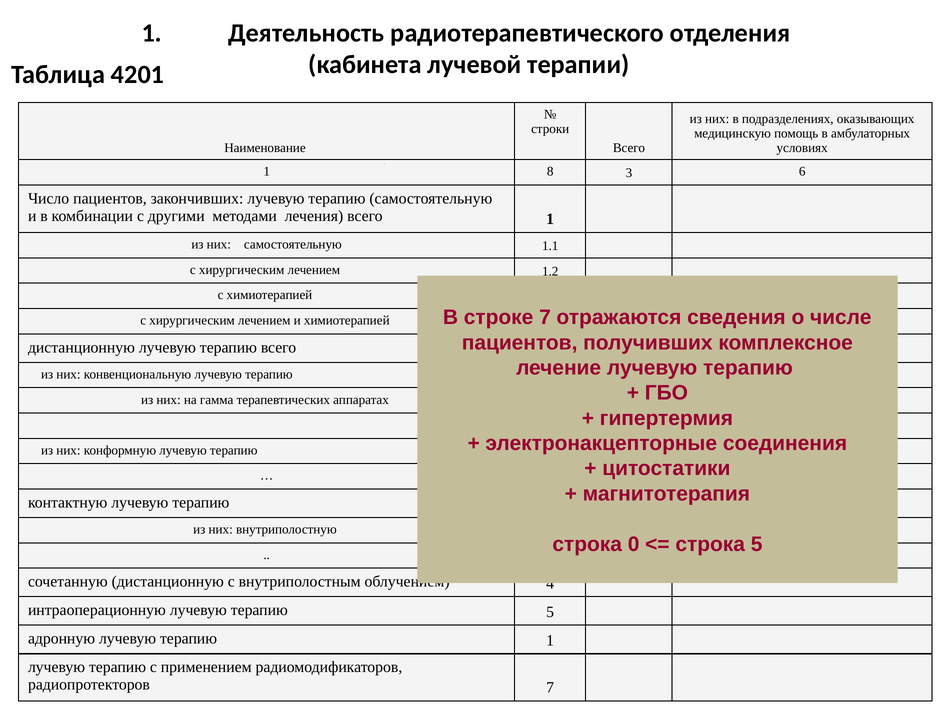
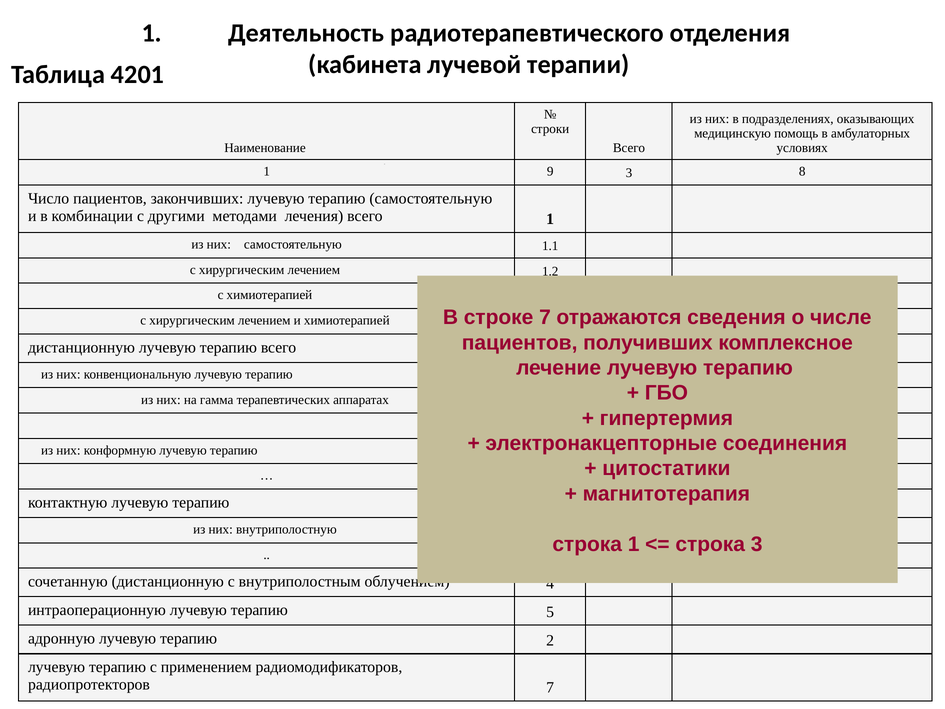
8: 8 -> 9
6: 6 -> 8
строка 0: 0 -> 1
cтрока 5: 5 -> 3
терапию 1: 1 -> 2
